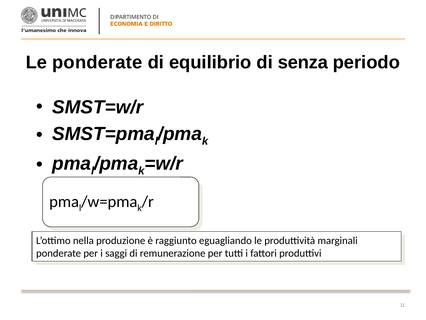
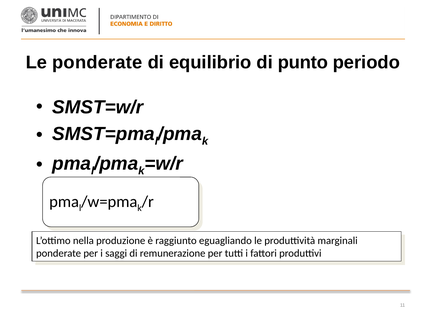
senza: senza -> punto
